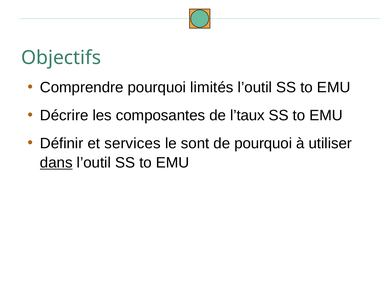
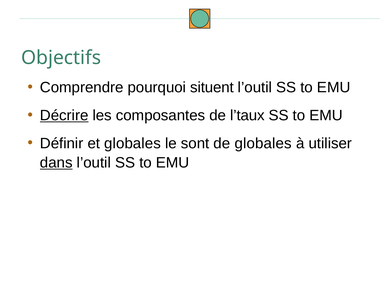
limités: limités -> situent
Décrire underline: none -> present
et services: services -> globales
de pourquoi: pourquoi -> globales
